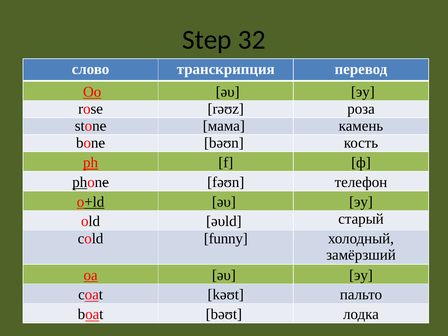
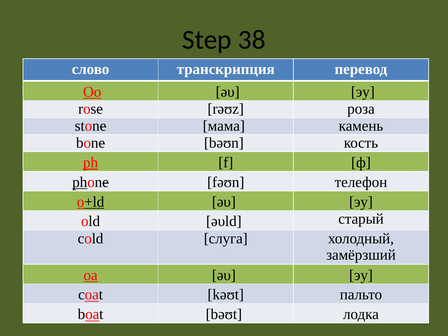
32: 32 -> 38
funny: funny -> слуга
